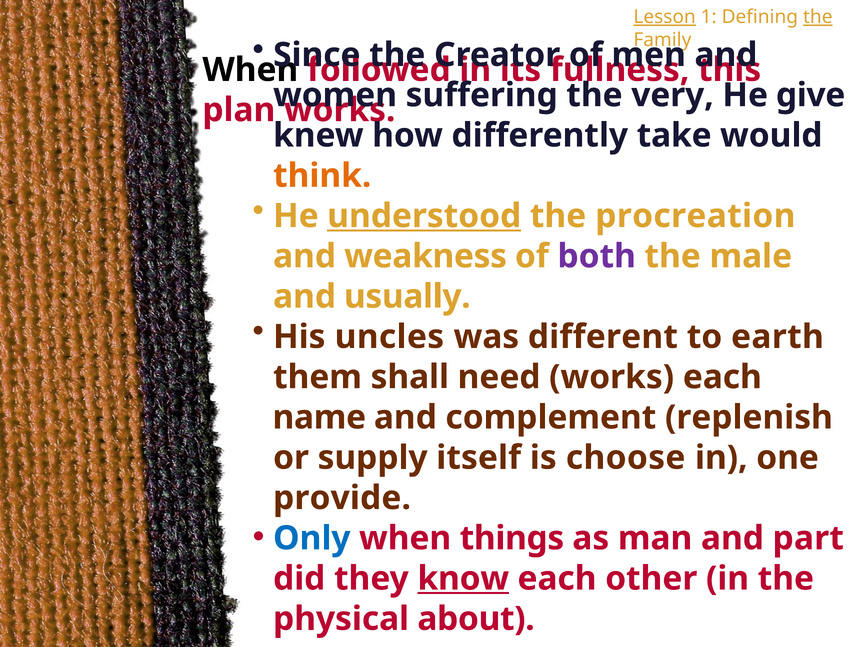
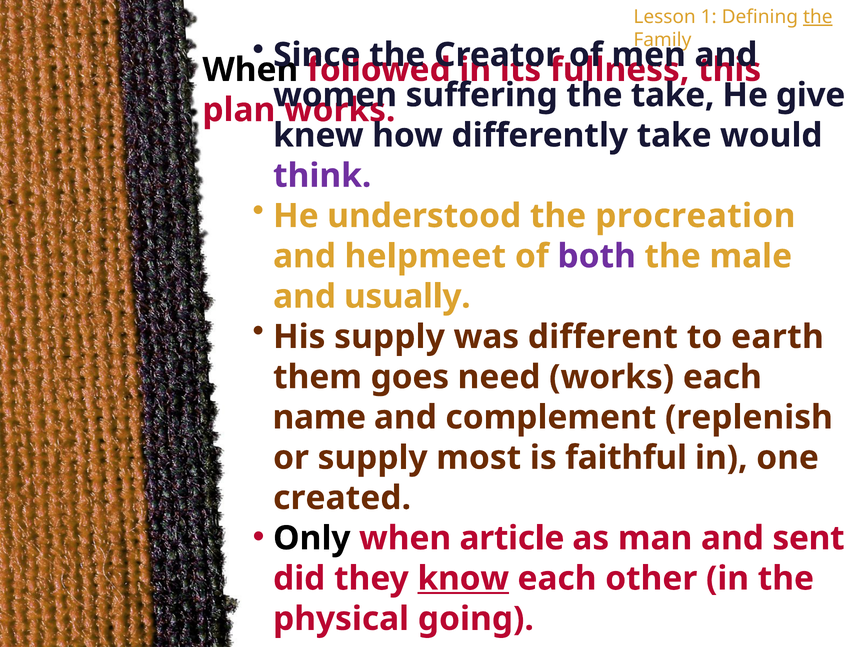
Lesson underline: present -> none
the very: very -> take
think colour: orange -> purple
understood underline: present -> none
weakness: weakness -> helpmeet
His uncles: uncles -> supply
shall: shall -> goes
itself: itself -> most
choose: choose -> faithful
provide: provide -> created
Only colour: blue -> black
things: things -> article
part: part -> sent
about: about -> going
